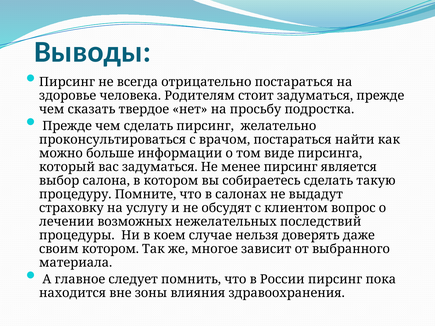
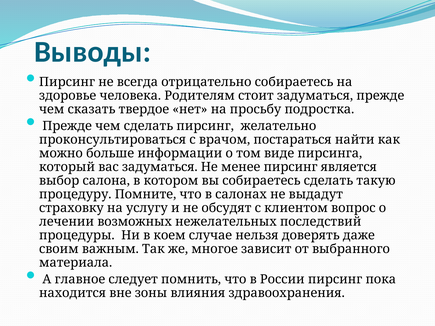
отрицательно постараться: постараться -> собираетесь
своим котором: котором -> важным
